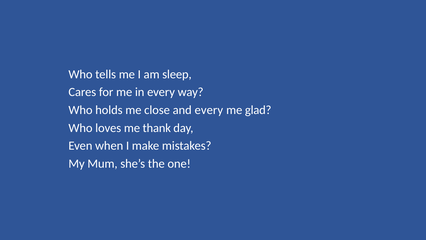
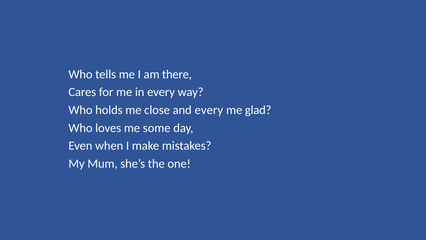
sleep: sleep -> there
thank: thank -> some
